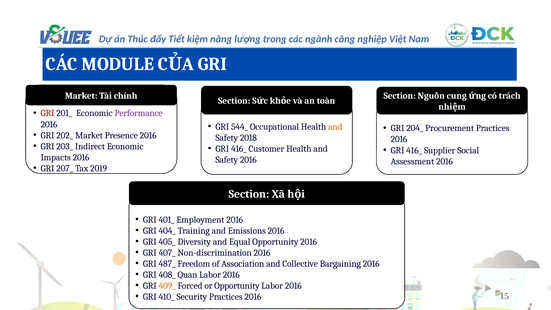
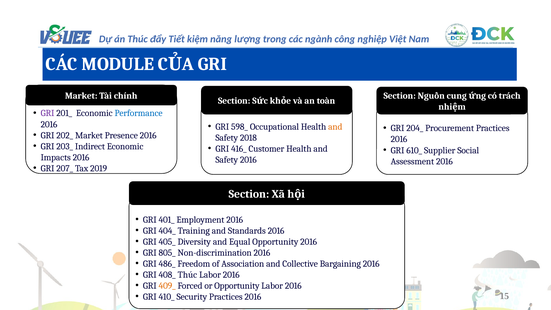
GRI at (48, 113) colour: red -> purple
Performance colour: purple -> blue
544_: 544_ -> 598_
416_ at (414, 150): 416_ -> 610_
Emissions: Emissions -> Standards
407_: 407_ -> 805_
487_: 487_ -> 486_
408_ Quan: Quan -> Thúc
